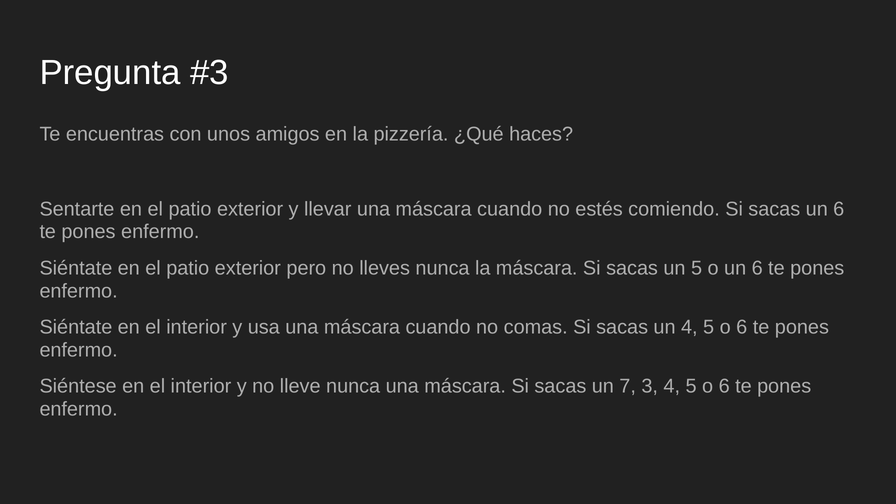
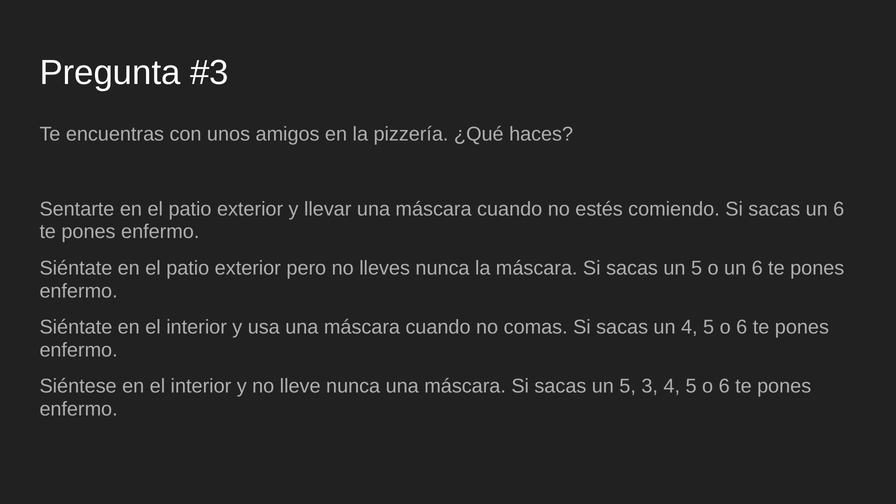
7 at (628, 386): 7 -> 5
